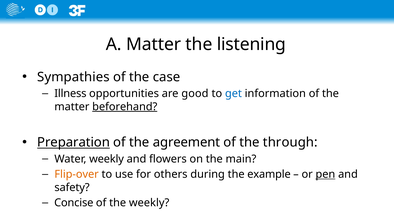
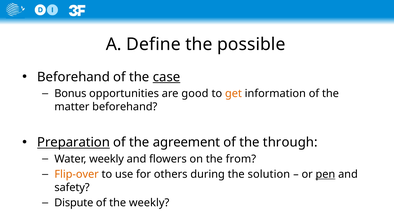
A Matter: Matter -> Define
listening: listening -> possible
Sympathies at (73, 77): Sympathies -> Beforehand
case underline: none -> present
Illness: Illness -> Bonus
get colour: blue -> orange
beforehand at (125, 107) underline: present -> none
main: main -> from
example: example -> solution
Concise: Concise -> Dispute
